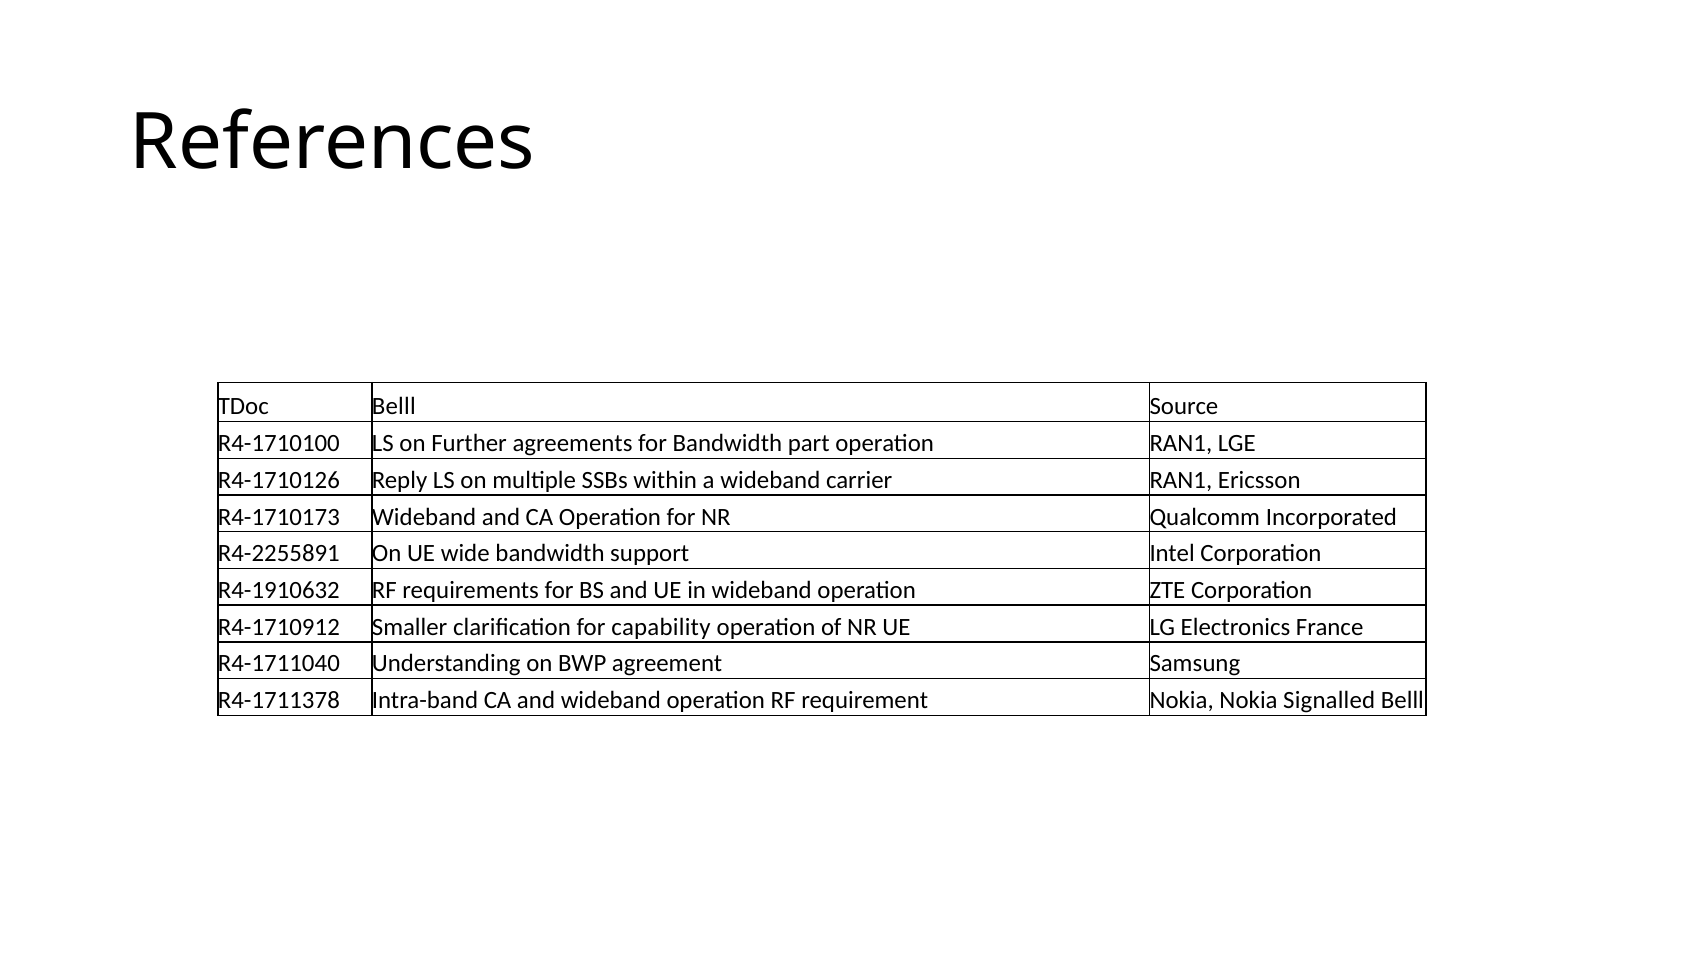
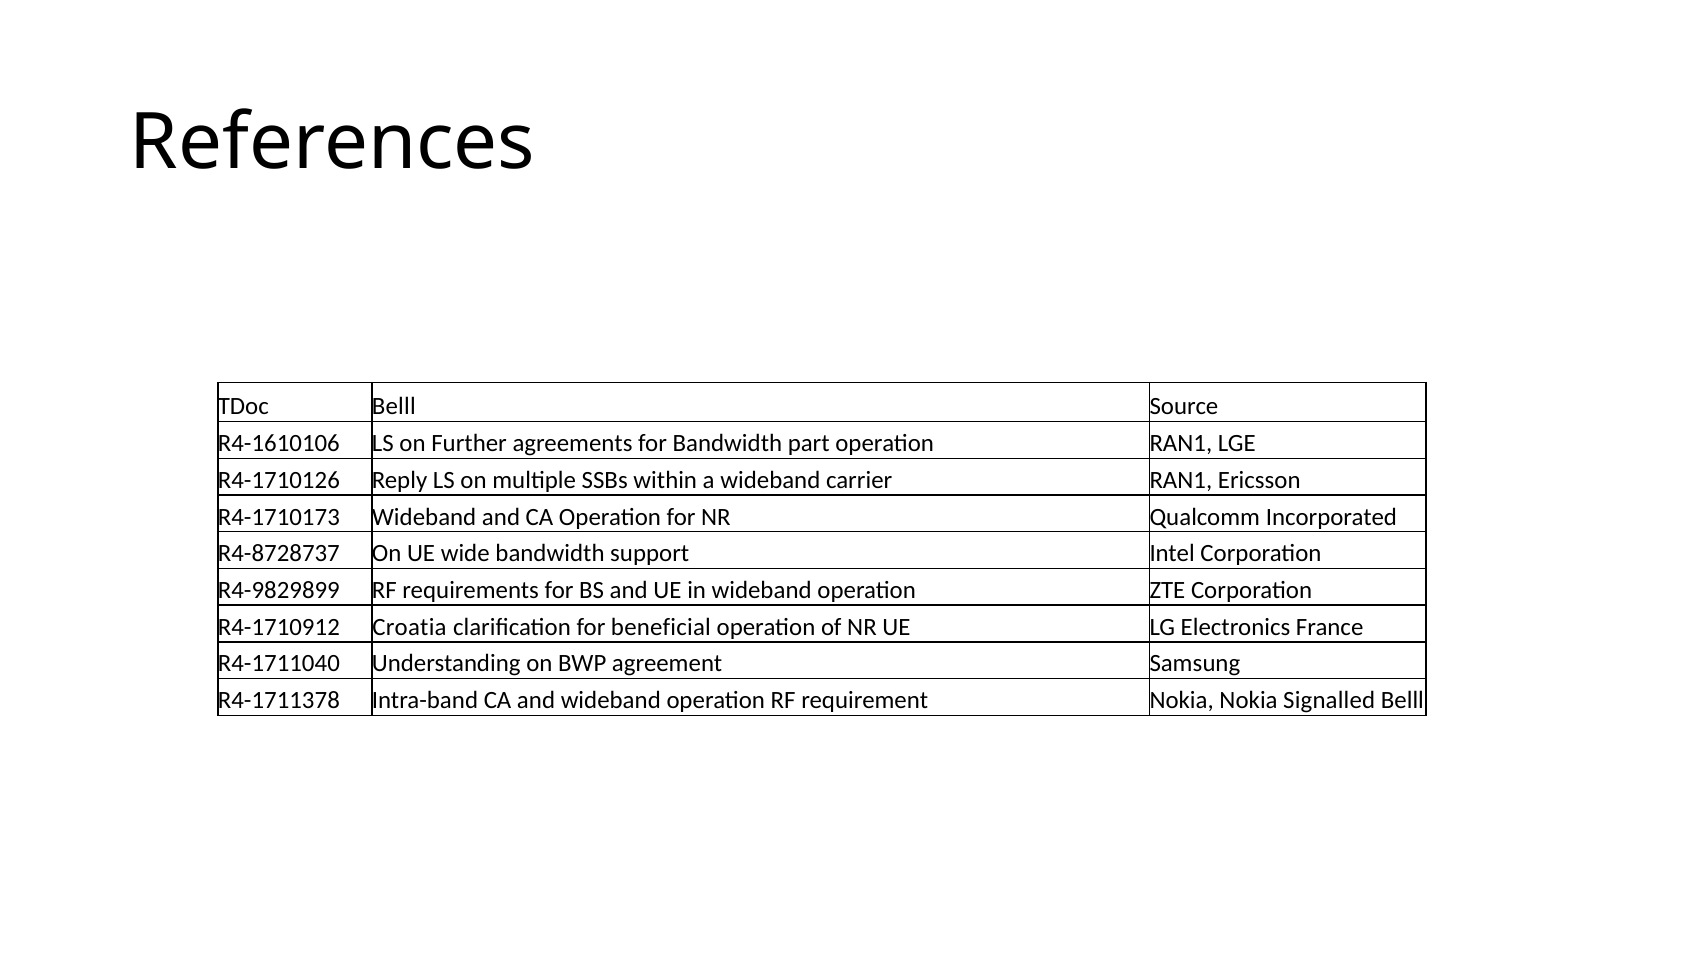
R4-1710100: R4-1710100 -> R4-1610106
R4-2255891: R4-2255891 -> R4-8728737
R4-1910632: R4-1910632 -> R4-9829899
Smaller: Smaller -> Croatia
capability: capability -> beneficial
